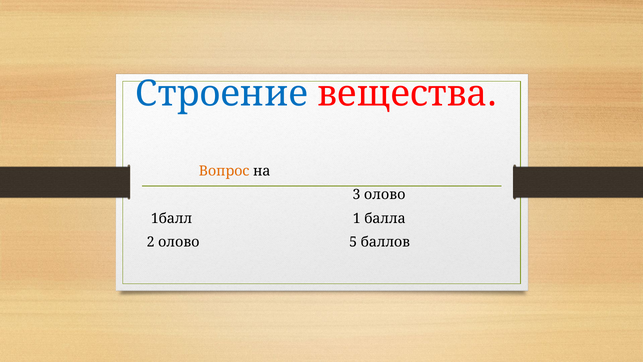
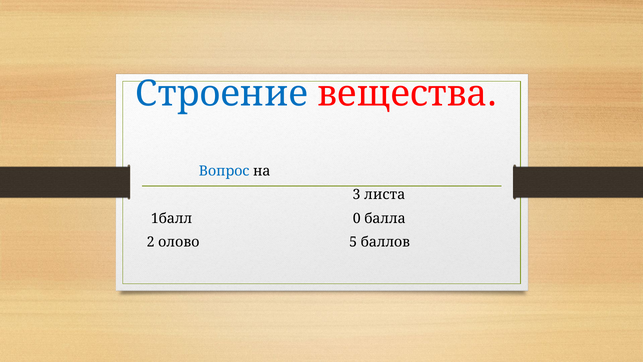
Вопрос colour: orange -> blue
3 олово: олово -> листа
1: 1 -> 0
